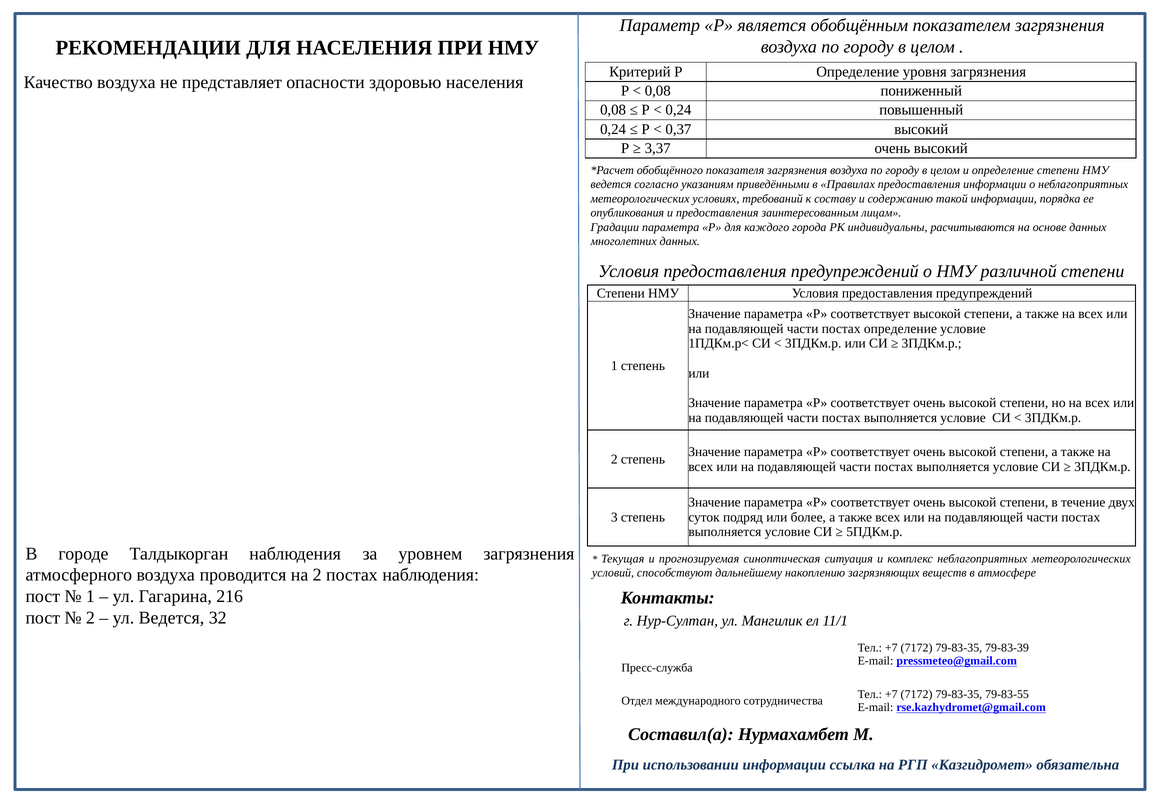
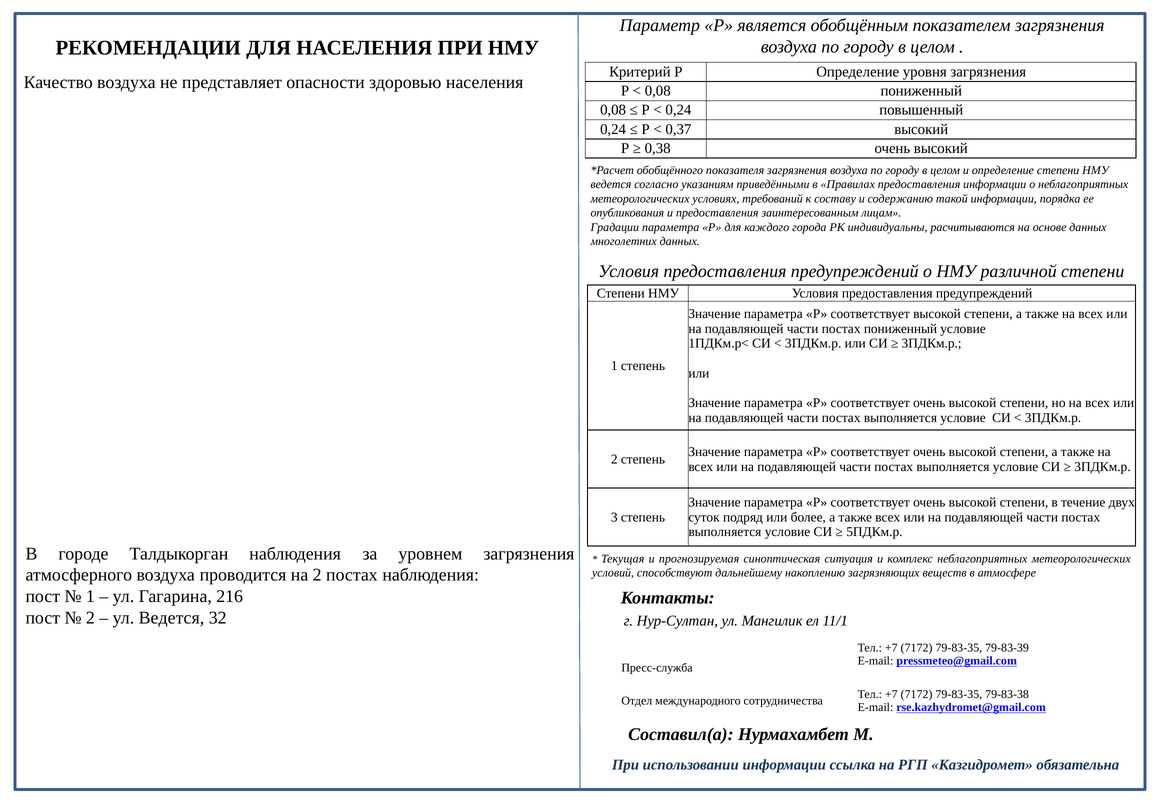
3,37: 3,37 -> 0,38
постах определение: определение -> пониженный
79-83-55: 79-83-55 -> 79-83-38
